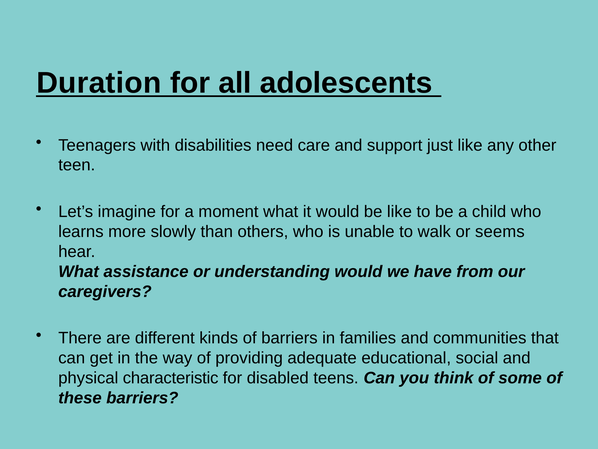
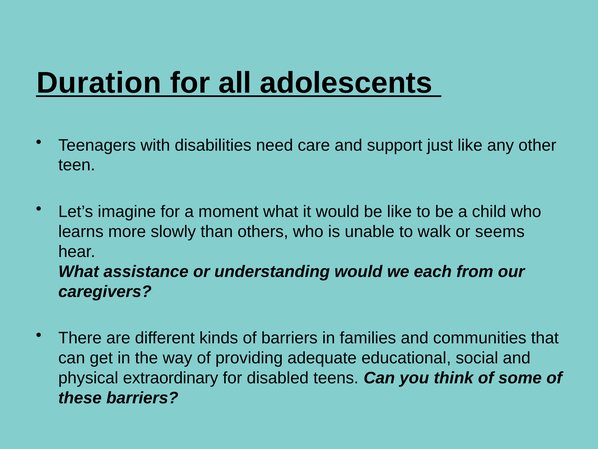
have: have -> each
characteristic: characteristic -> extraordinary
